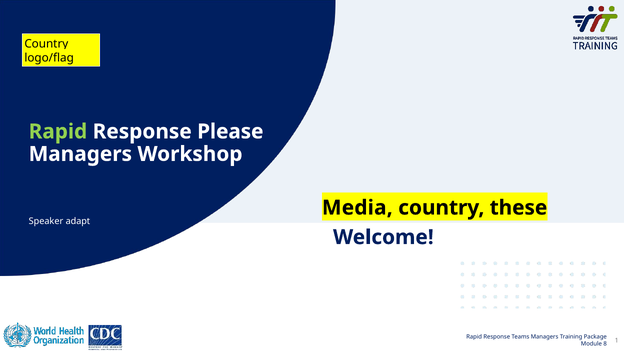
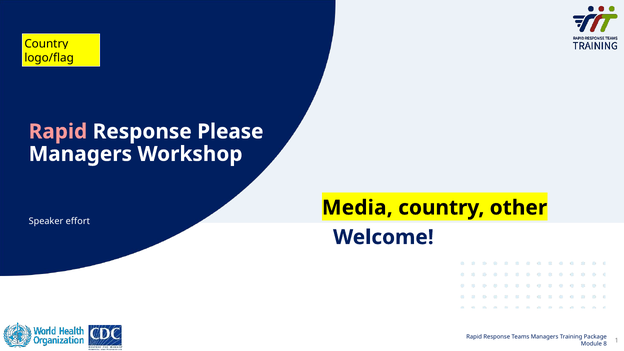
Rapid at (58, 132) colour: light green -> pink
these: these -> other
adapt: adapt -> effort
